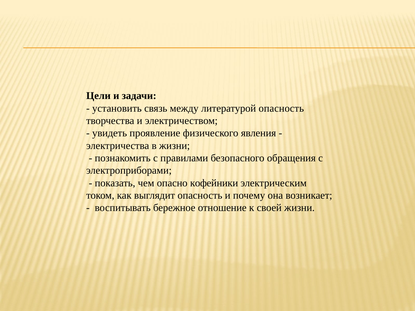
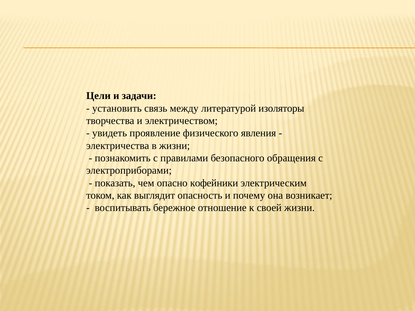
литературой опасность: опасность -> изоляторы
